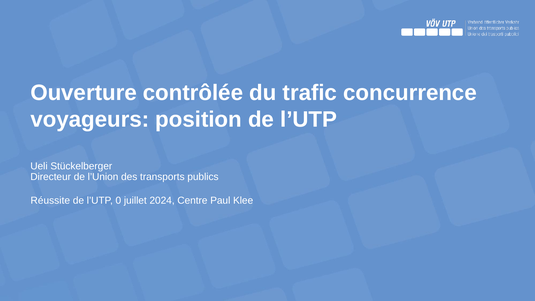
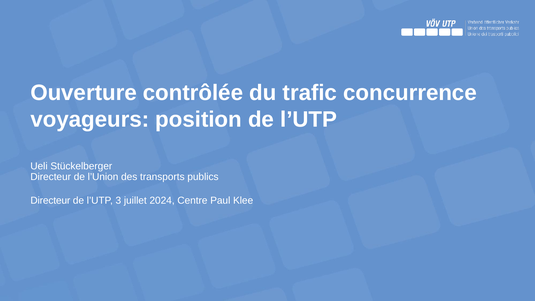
Réussite at (50, 200): Réussite -> Directeur
0: 0 -> 3
